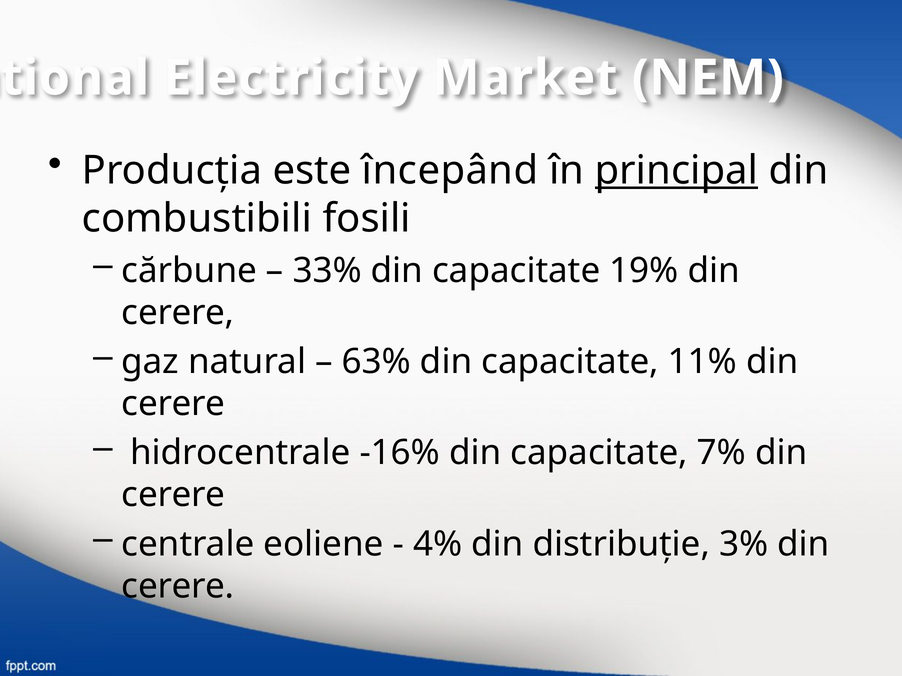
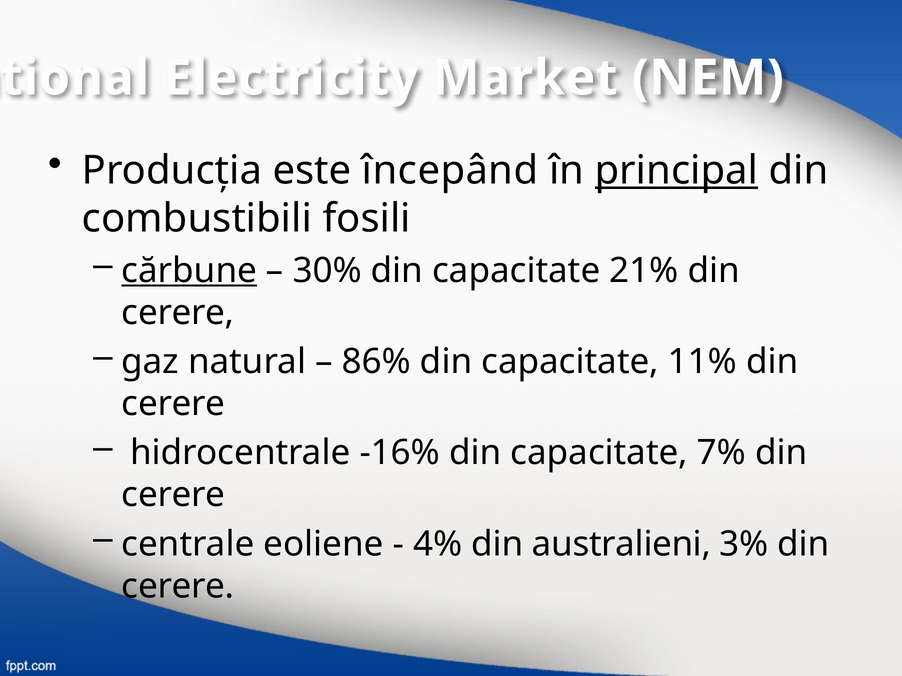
cărbune underline: none -> present
33%: 33% -> 30%
19%: 19% -> 21%
63%: 63% -> 86%
distribuţie: distribuţie -> australieni
